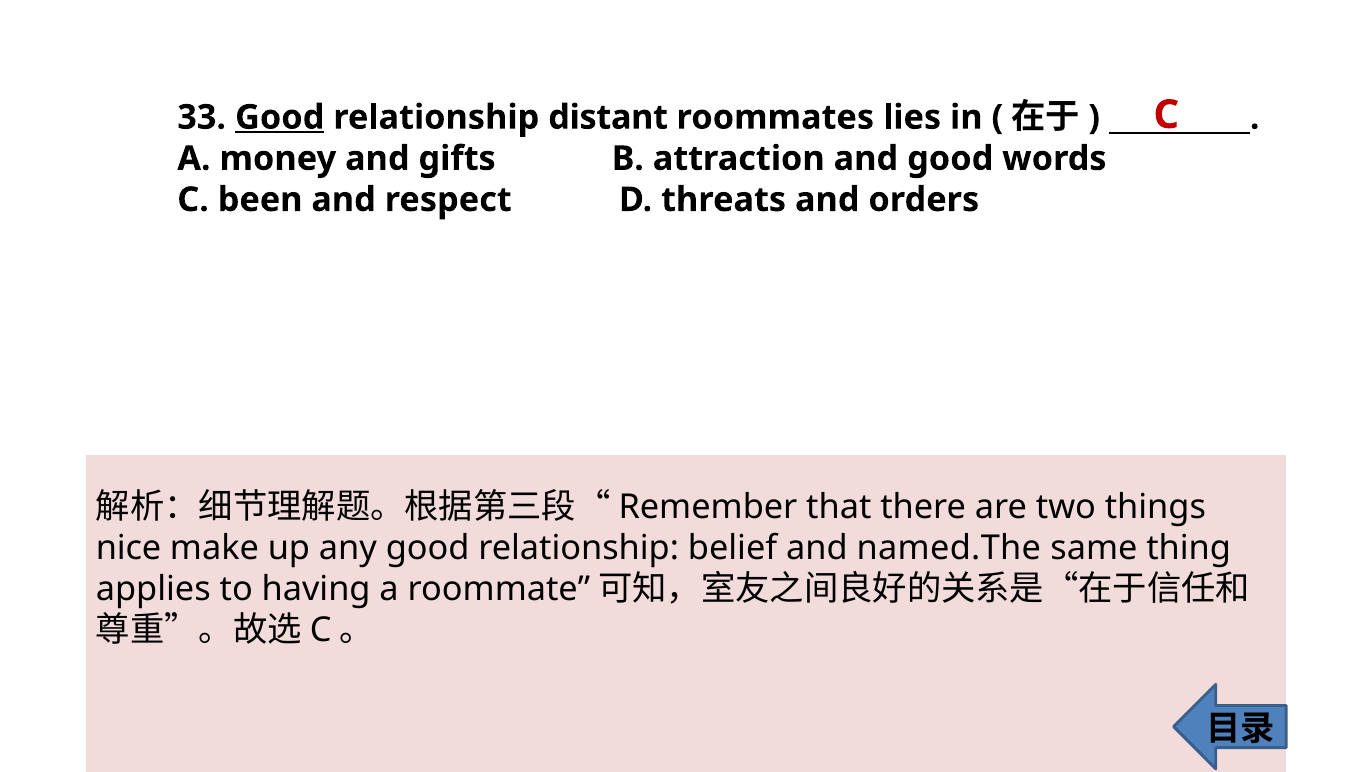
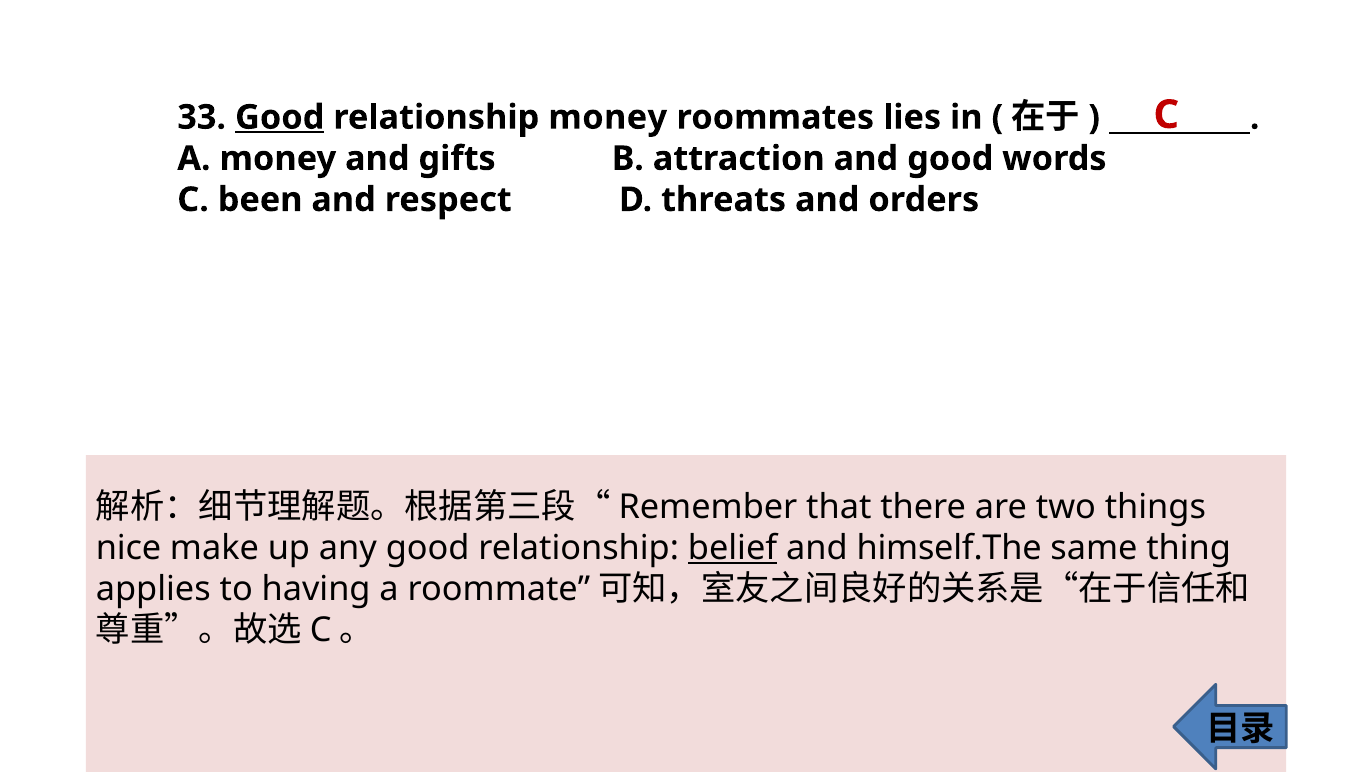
relationship distant: distant -> money
belief underline: none -> present
named.The: named.The -> himself.The
